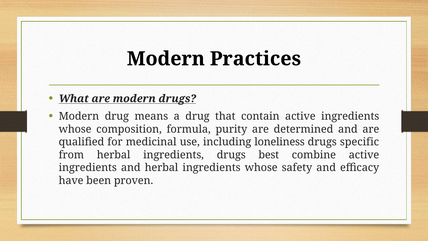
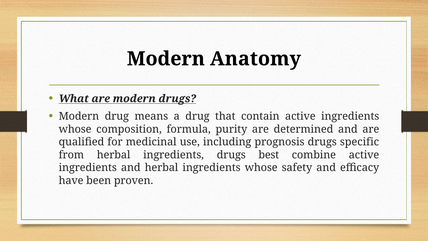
Practices: Practices -> Anatomy
loneliness: loneliness -> prognosis
